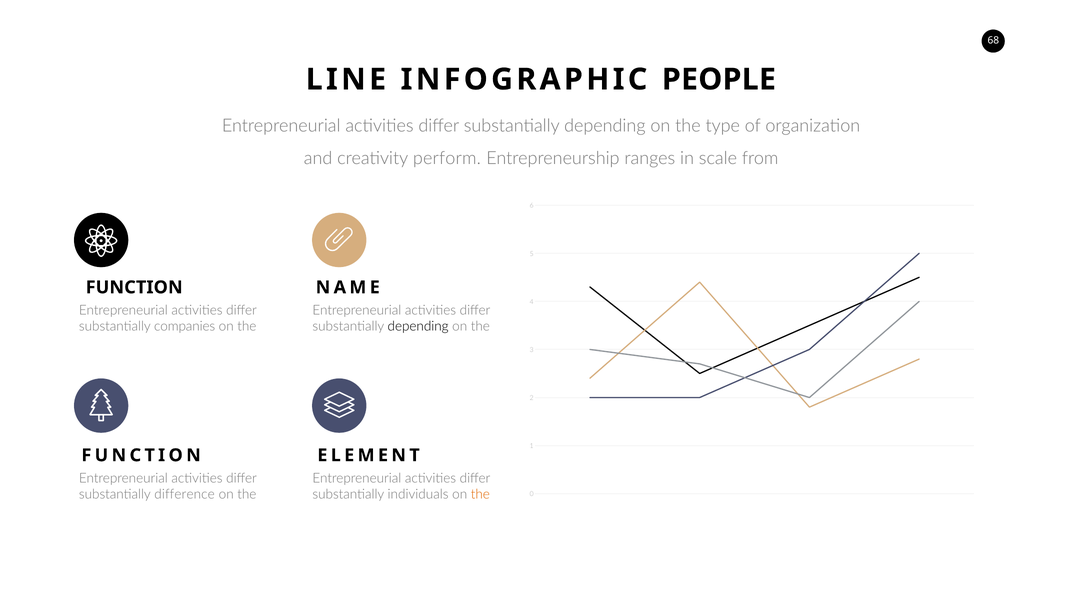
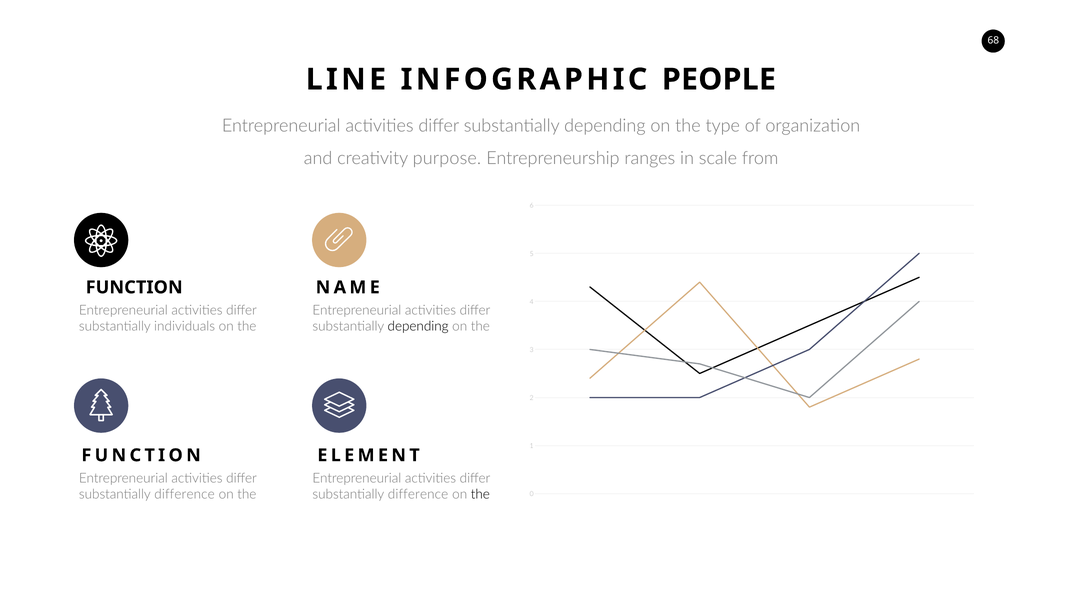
perform: perform -> purpose
companies: companies -> individuals
individuals at (418, 494): individuals -> difference
the at (480, 494) colour: orange -> black
